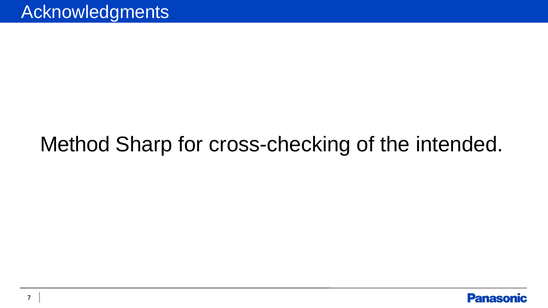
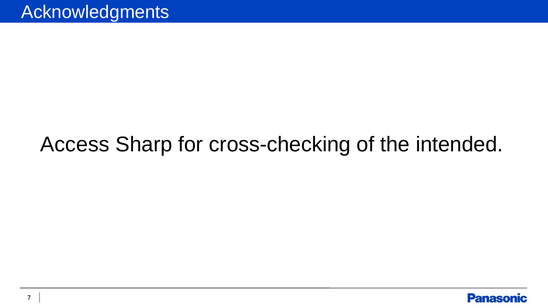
Method: Method -> Access
